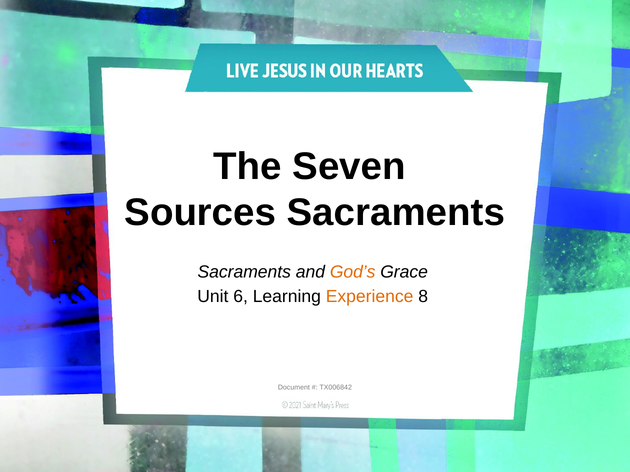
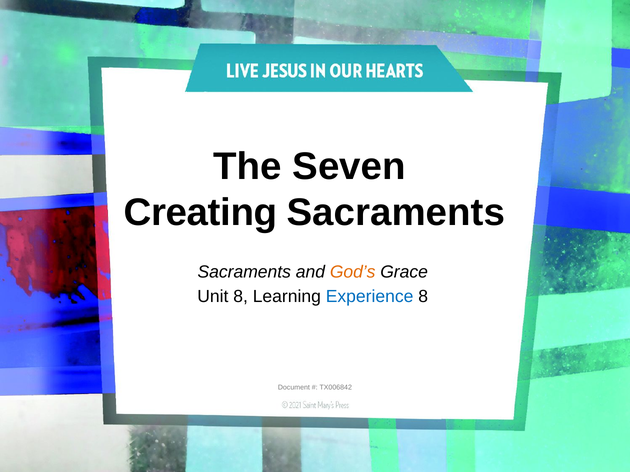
Sources: Sources -> Creating
Unit 6: 6 -> 8
Experience colour: orange -> blue
